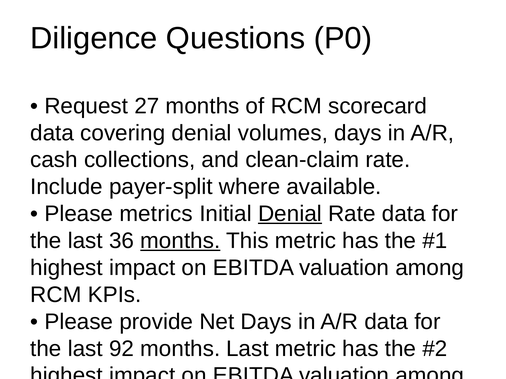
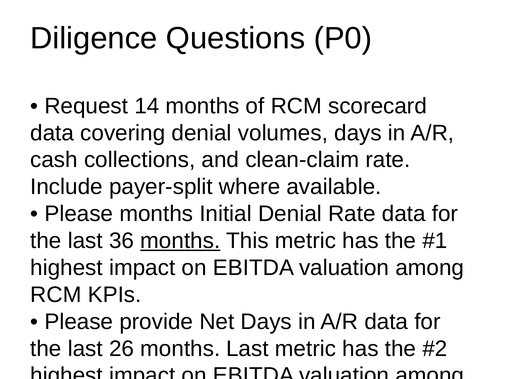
27: 27 -> 14
Please metrics: metrics -> months
Denial at (290, 214) underline: present -> none
92: 92 -> 26
